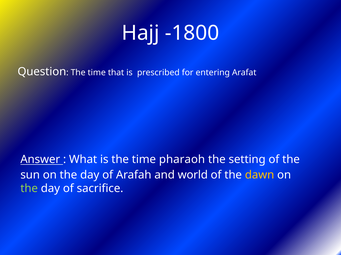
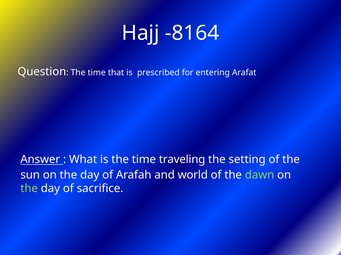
-1800: -1800 -> -8164
pharaoh: pharaoh -> traveling
dawn colour: yellow -> light green
